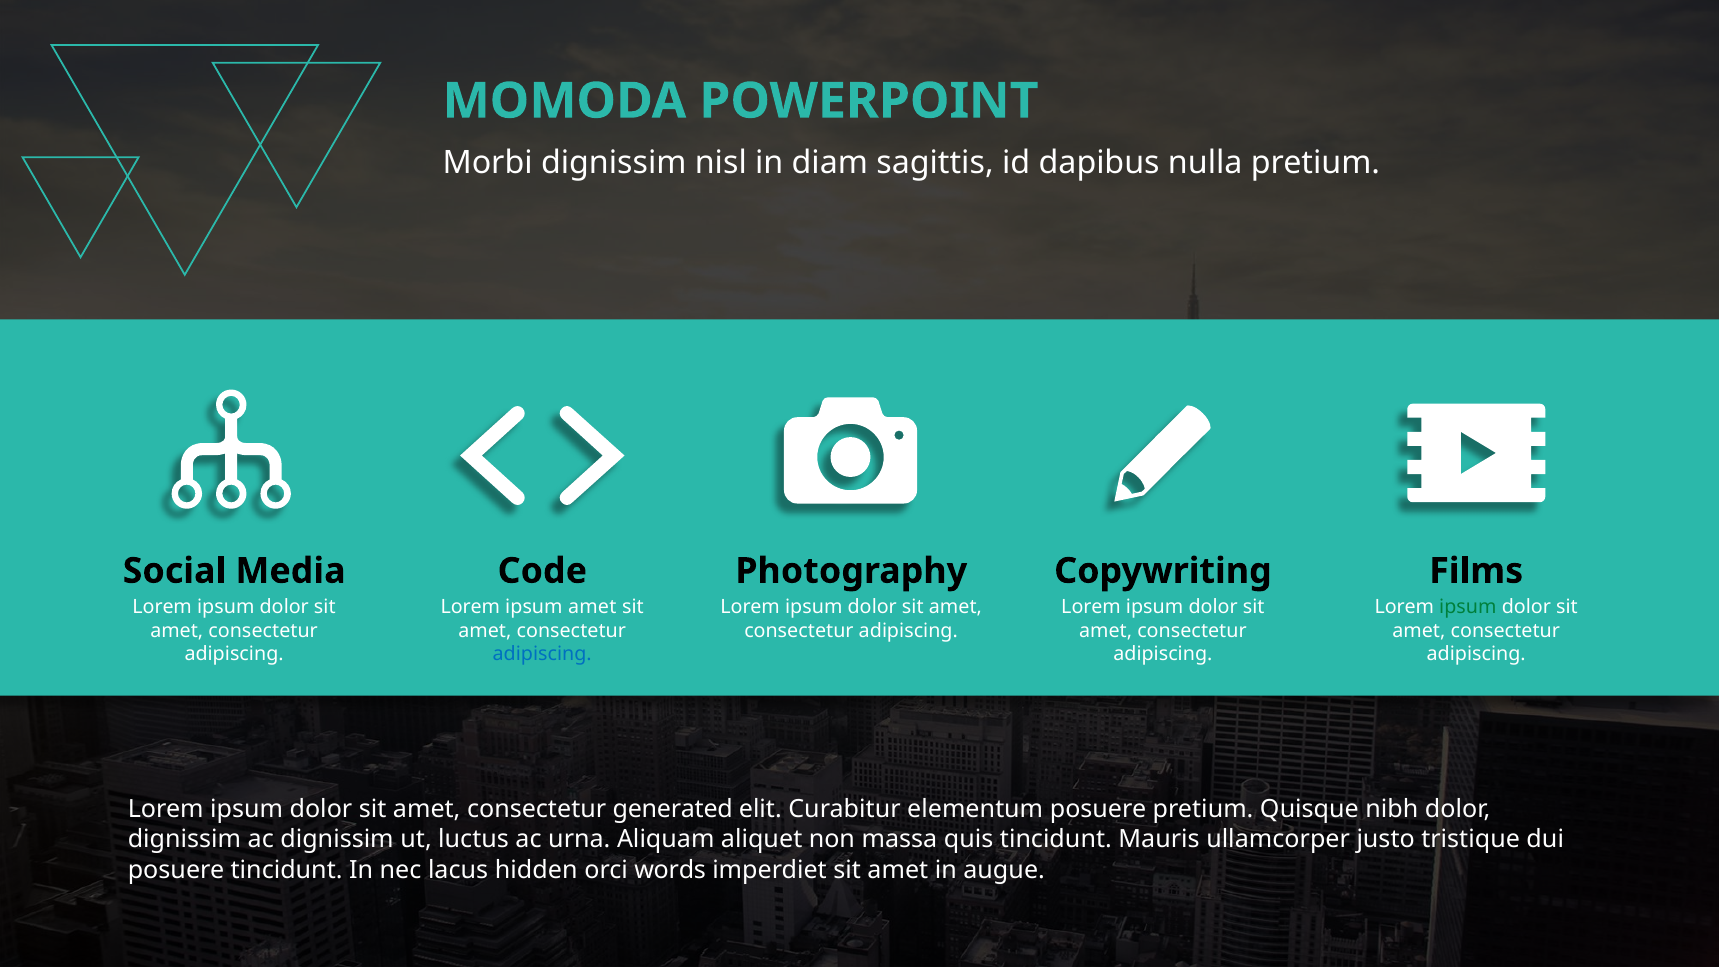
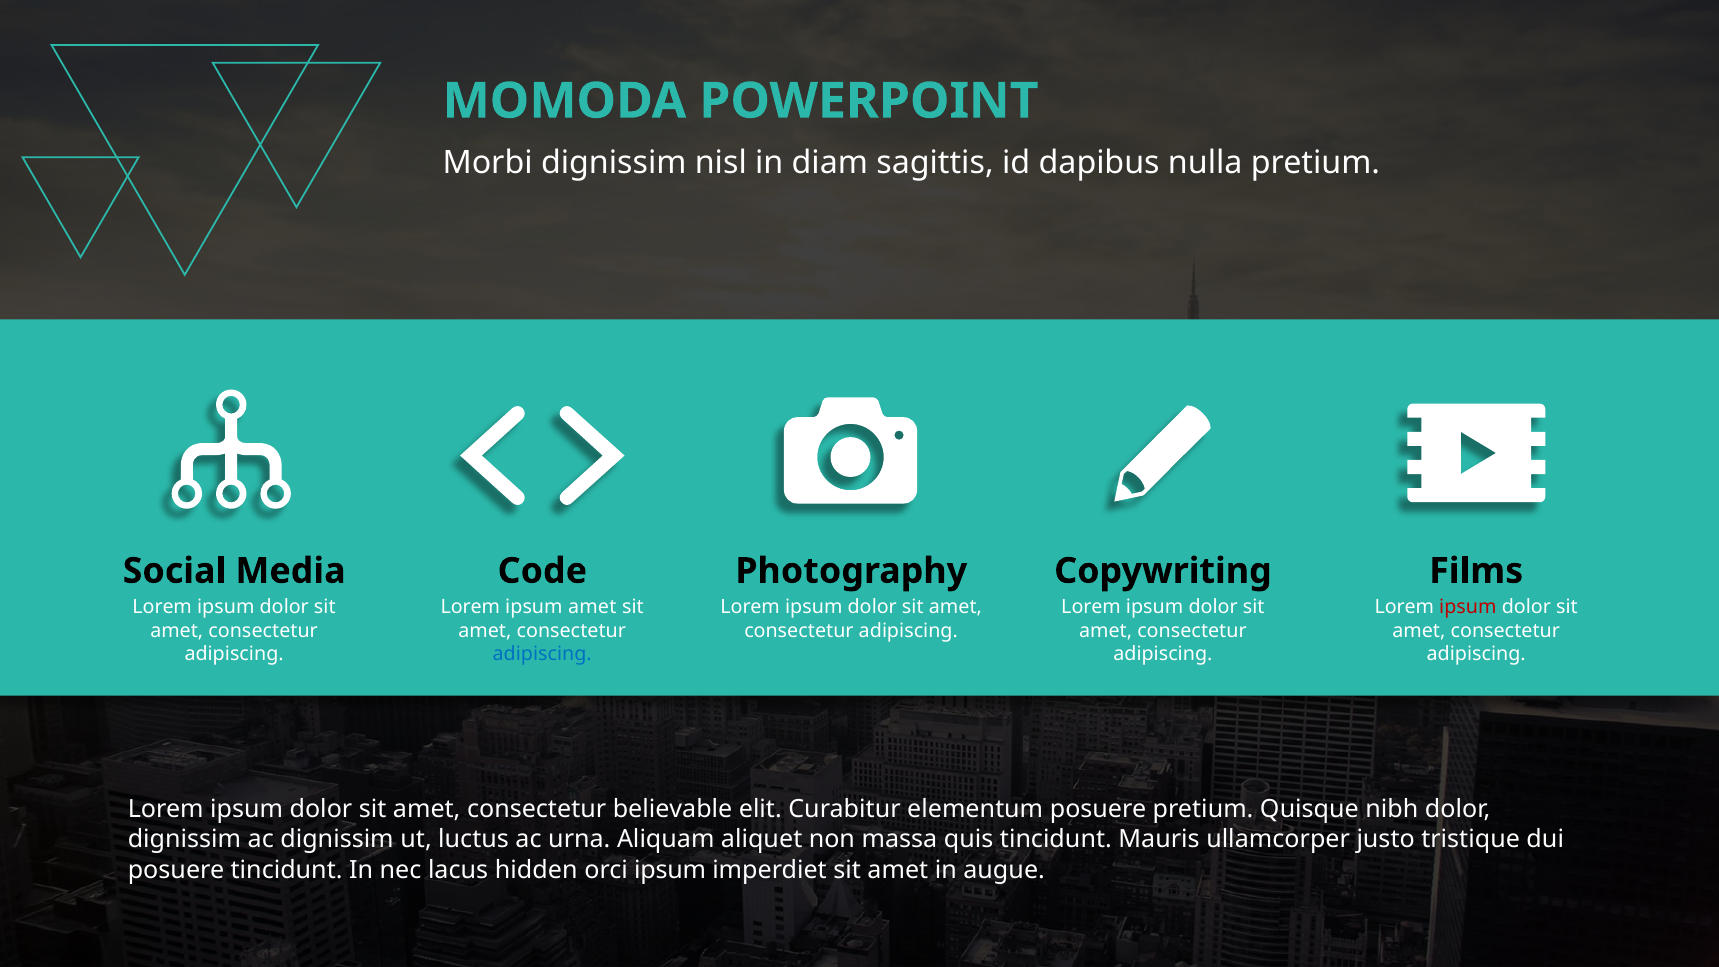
ipsum at (1468, 607) colour: green -> red
generated: generated -> believable
orci words: words -> ipsum
